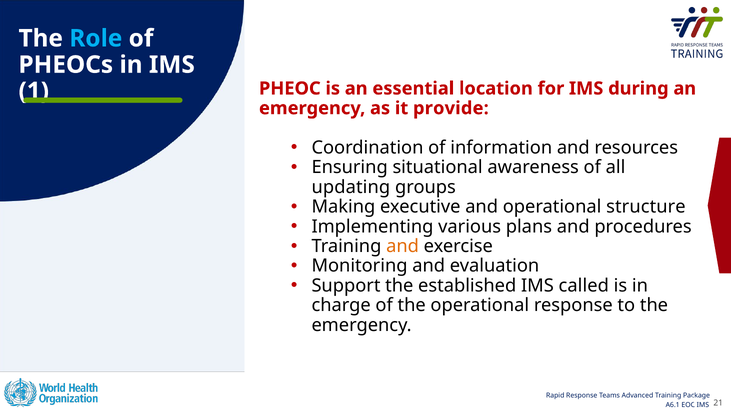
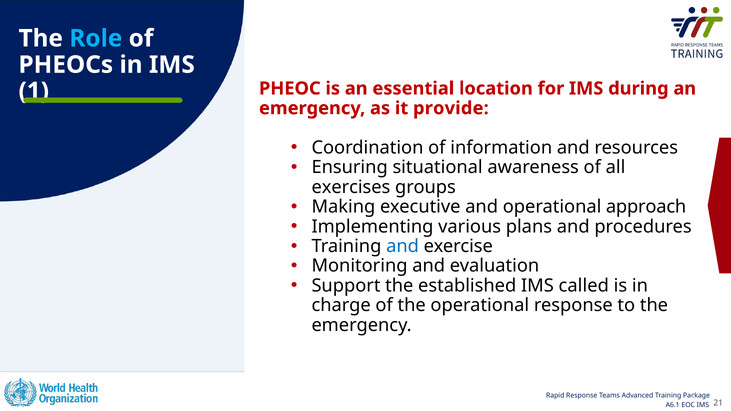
updating: updating -> exercises
structure: structure -> approach
and at (403, 246) colour: orange -> blue
